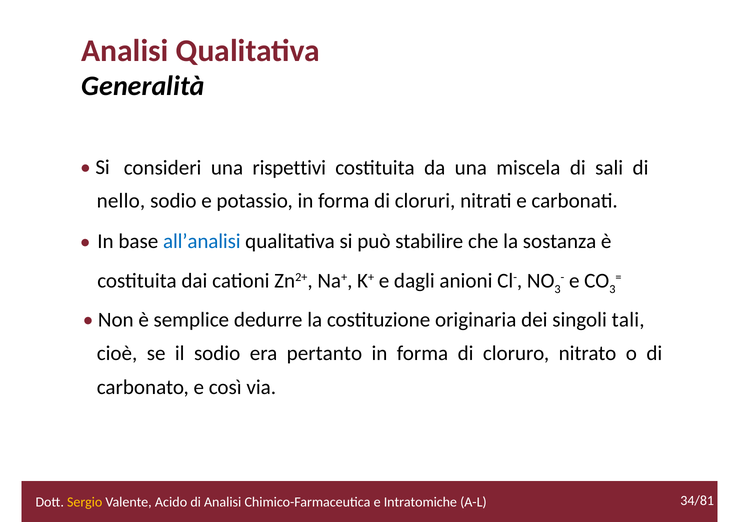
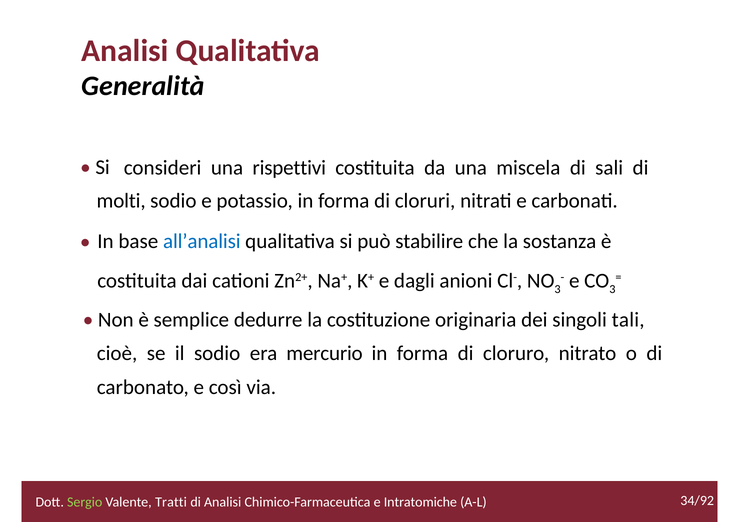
nello: nello -> molti
pertanto: pertanto -> mercurio
34/81: 34/81 -> 34/92
Sergio colour: yellow -> light green
Acido: Acido -> Tratti
